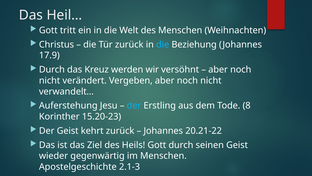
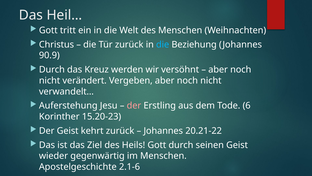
17.9: 17.9 -> 90.9
der at (134, 105) colour: light blue -> pink
8: 8 -> 6
2.1-3: 2.1-3 -> 2.1-6
